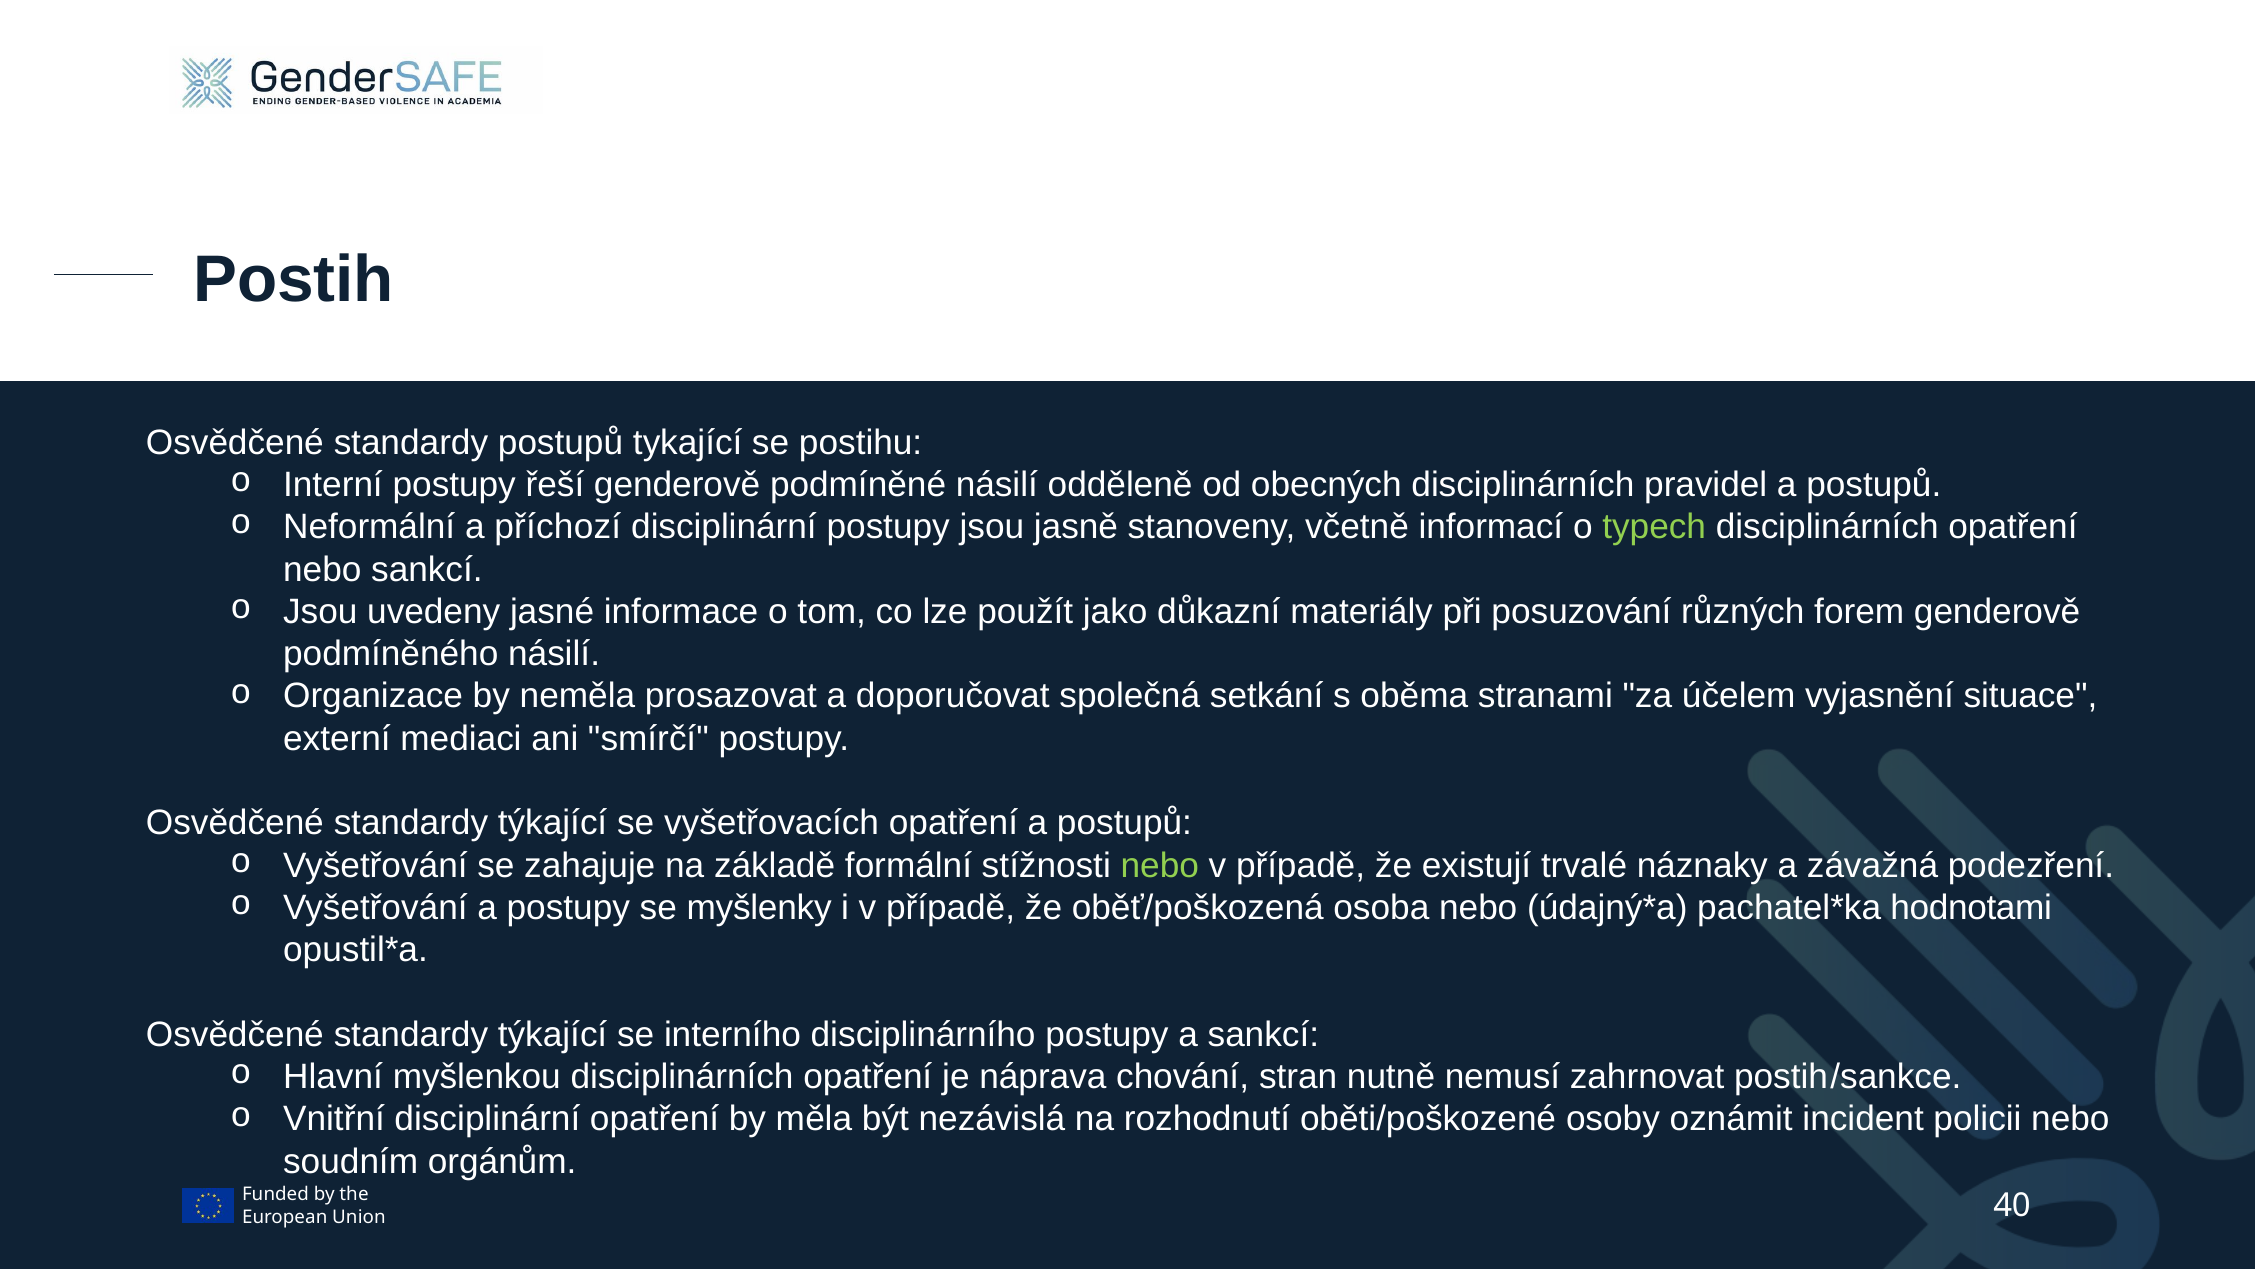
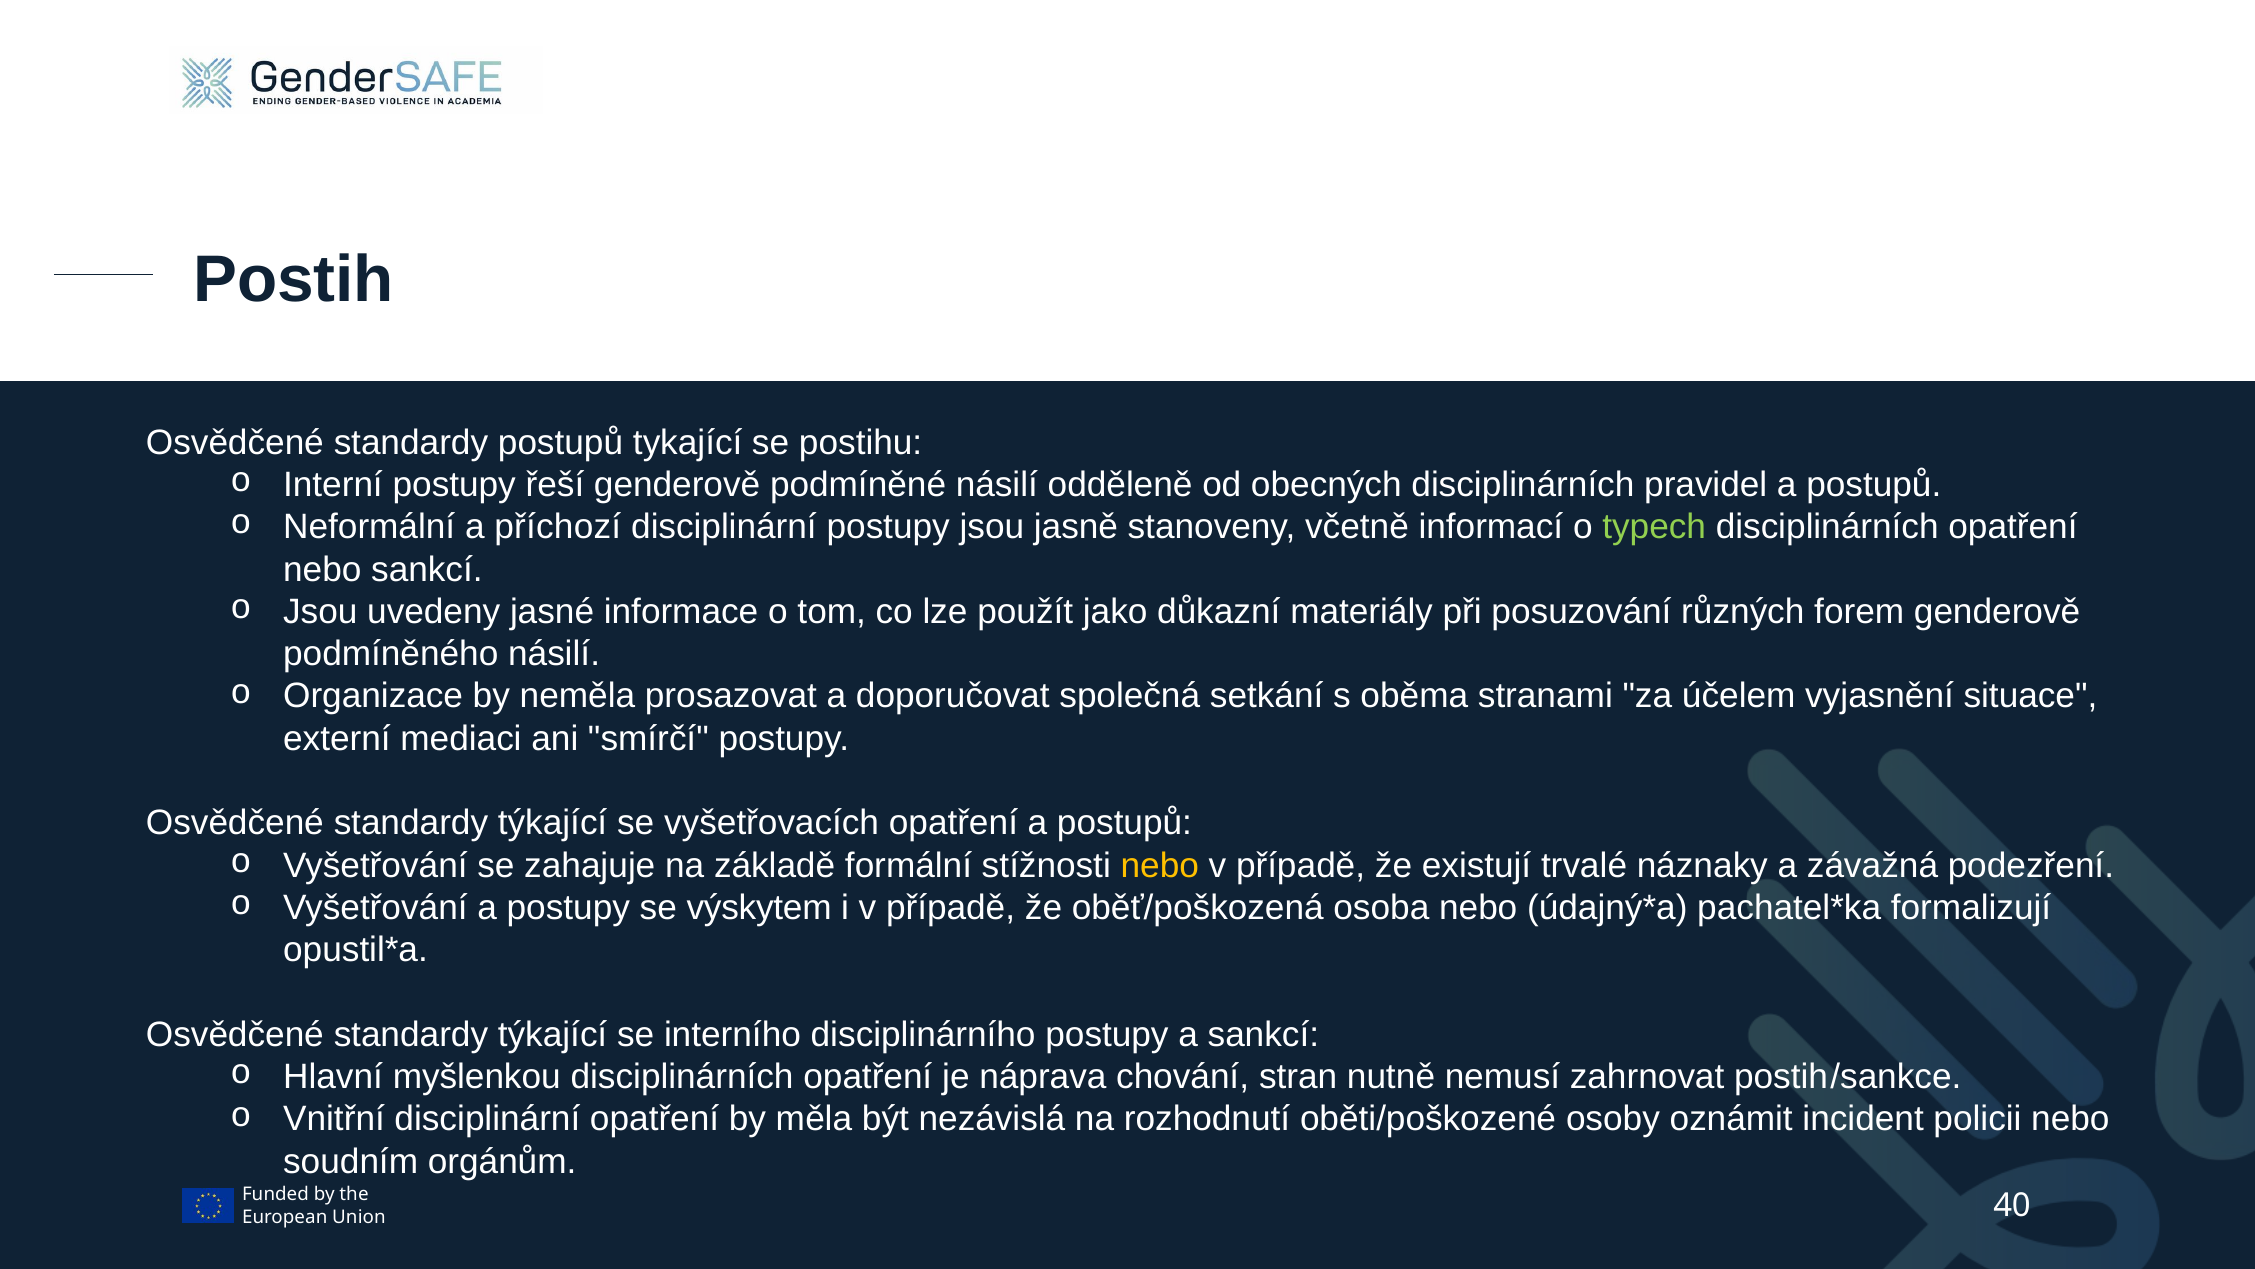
nebo at (1160, 865) colour: light green -> yellow
myšlenky: myšlenky -> výskytem
hodnotami: hodnotami -> formalizují
